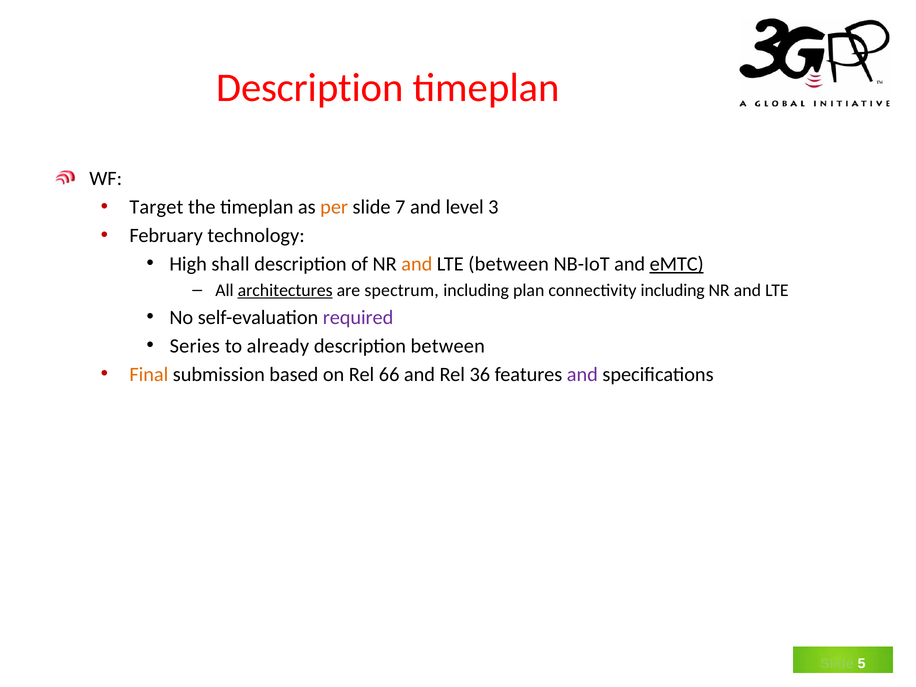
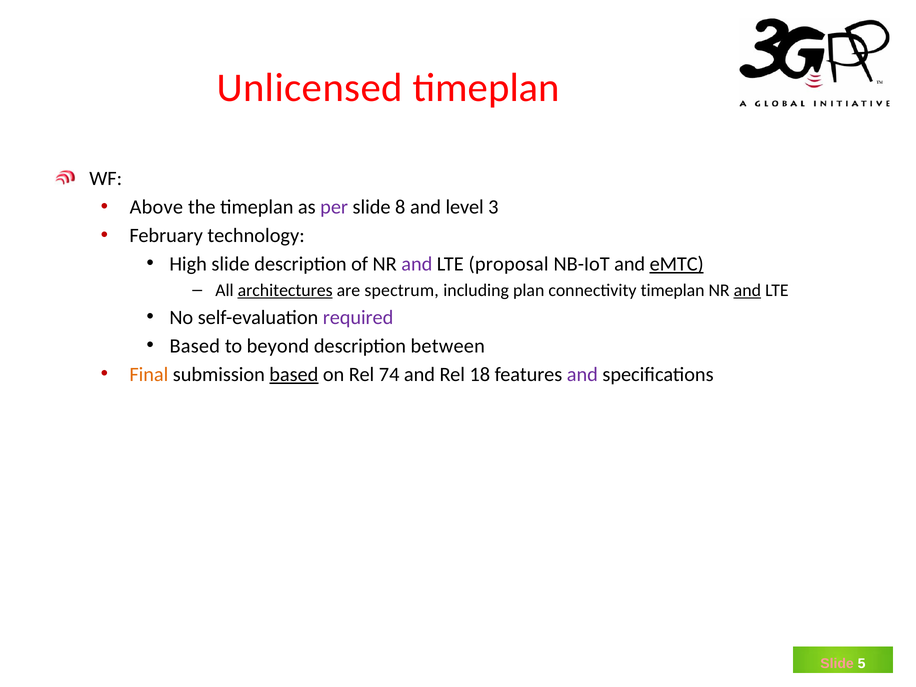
Description at (310, 88): Description -> Unlicensed
Target: Target -> Above
per colour: orange -> purple
7: 7 -> 8
High shall: shall -> slide
and at (417, 264) colour: orange -> purple
LTE between: between -> proposal
connectivity including: including -> timeplan
and at (747, 290) underline: none -> present
Series at (195, 346): Series -> Based
already: already -> beyond
based at (294, 374) underline: none -> present
66: 66 -> 74
36: 36 -> 18
Slide at (837, 663) colour: light green -> pink
